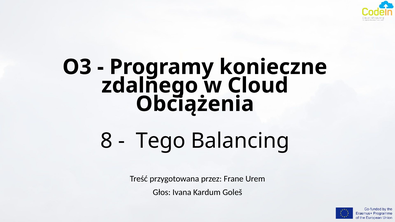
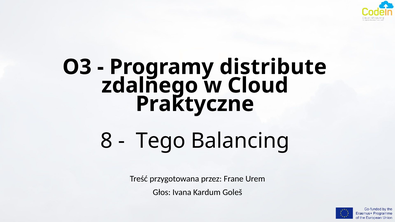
konieczne: konieczne -> distribute
Obciążenia: Obciążenia -> Praktyczne
